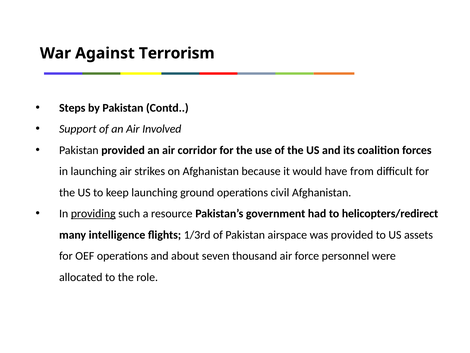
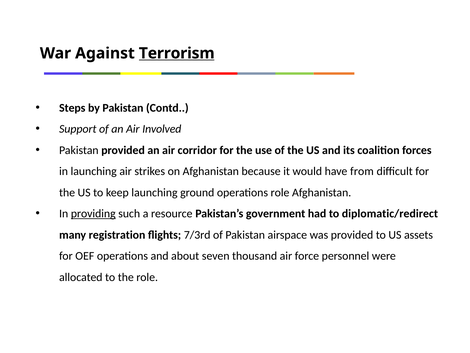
Terrorism underline: none -> present
operations civil: civil -> role
helicopters/redirect: helicopters/redirect -> diplomatic/redirect
intelligence: intelligence -> registration
1/3rd: 1/3rd -> 7/3rd
